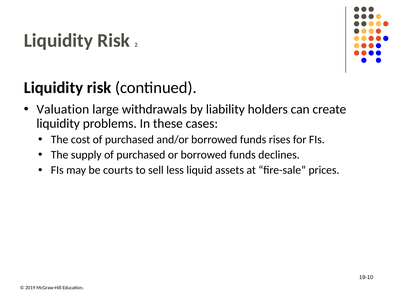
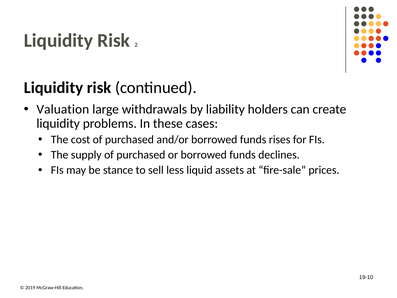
courts: courts -> stance
